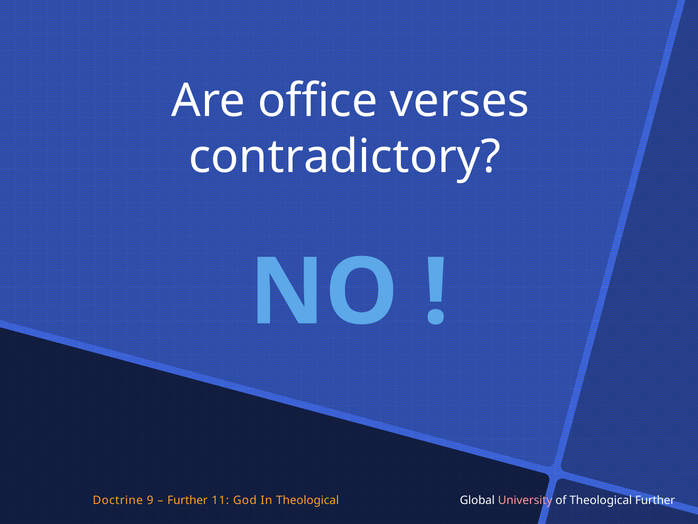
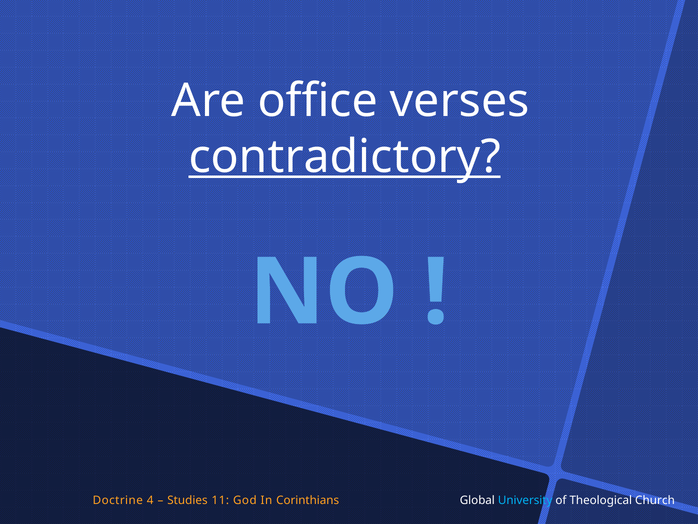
contradictory underline: none -> present
9: 9 -> 4
Further at (188, 500): Further -> Studies
In Theological: Theological -> Corinthians
University colour: pink -> light blue
Theological Further: Further -> Church
